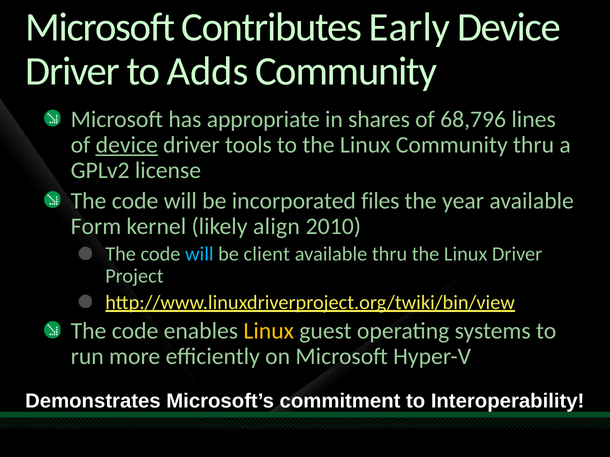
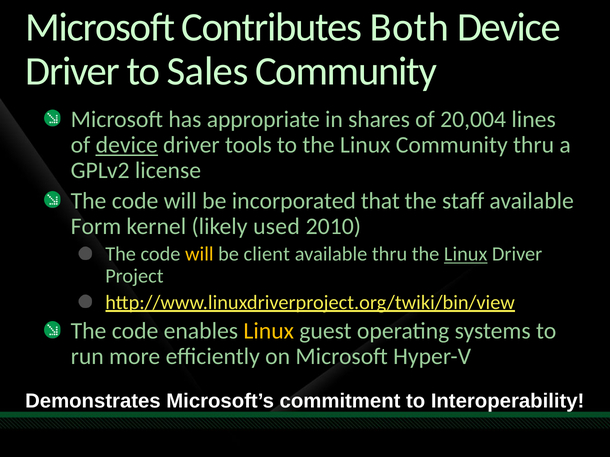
Early: Early -> Both
Adds: Adds -> Sales
68,796: 68,796 -> 20,004
files: files -> that
year: year -> staff
align: align -> used
will at (199, 255) colour: light blue -> yellow
Linux at (466, 255) underline: none -> present
